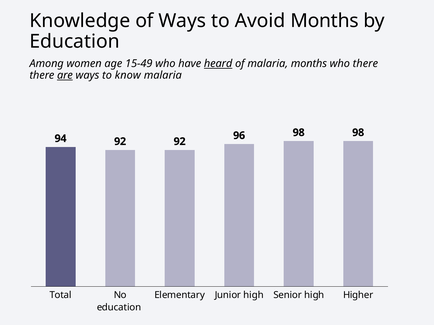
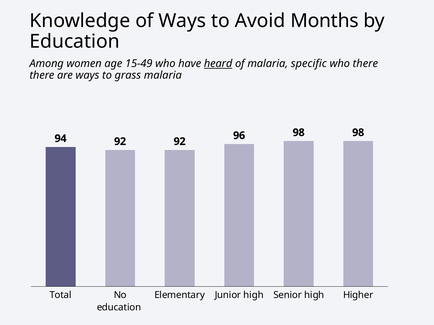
malaria months: months -> specific
are underline: present -> none
know: know -> grass
